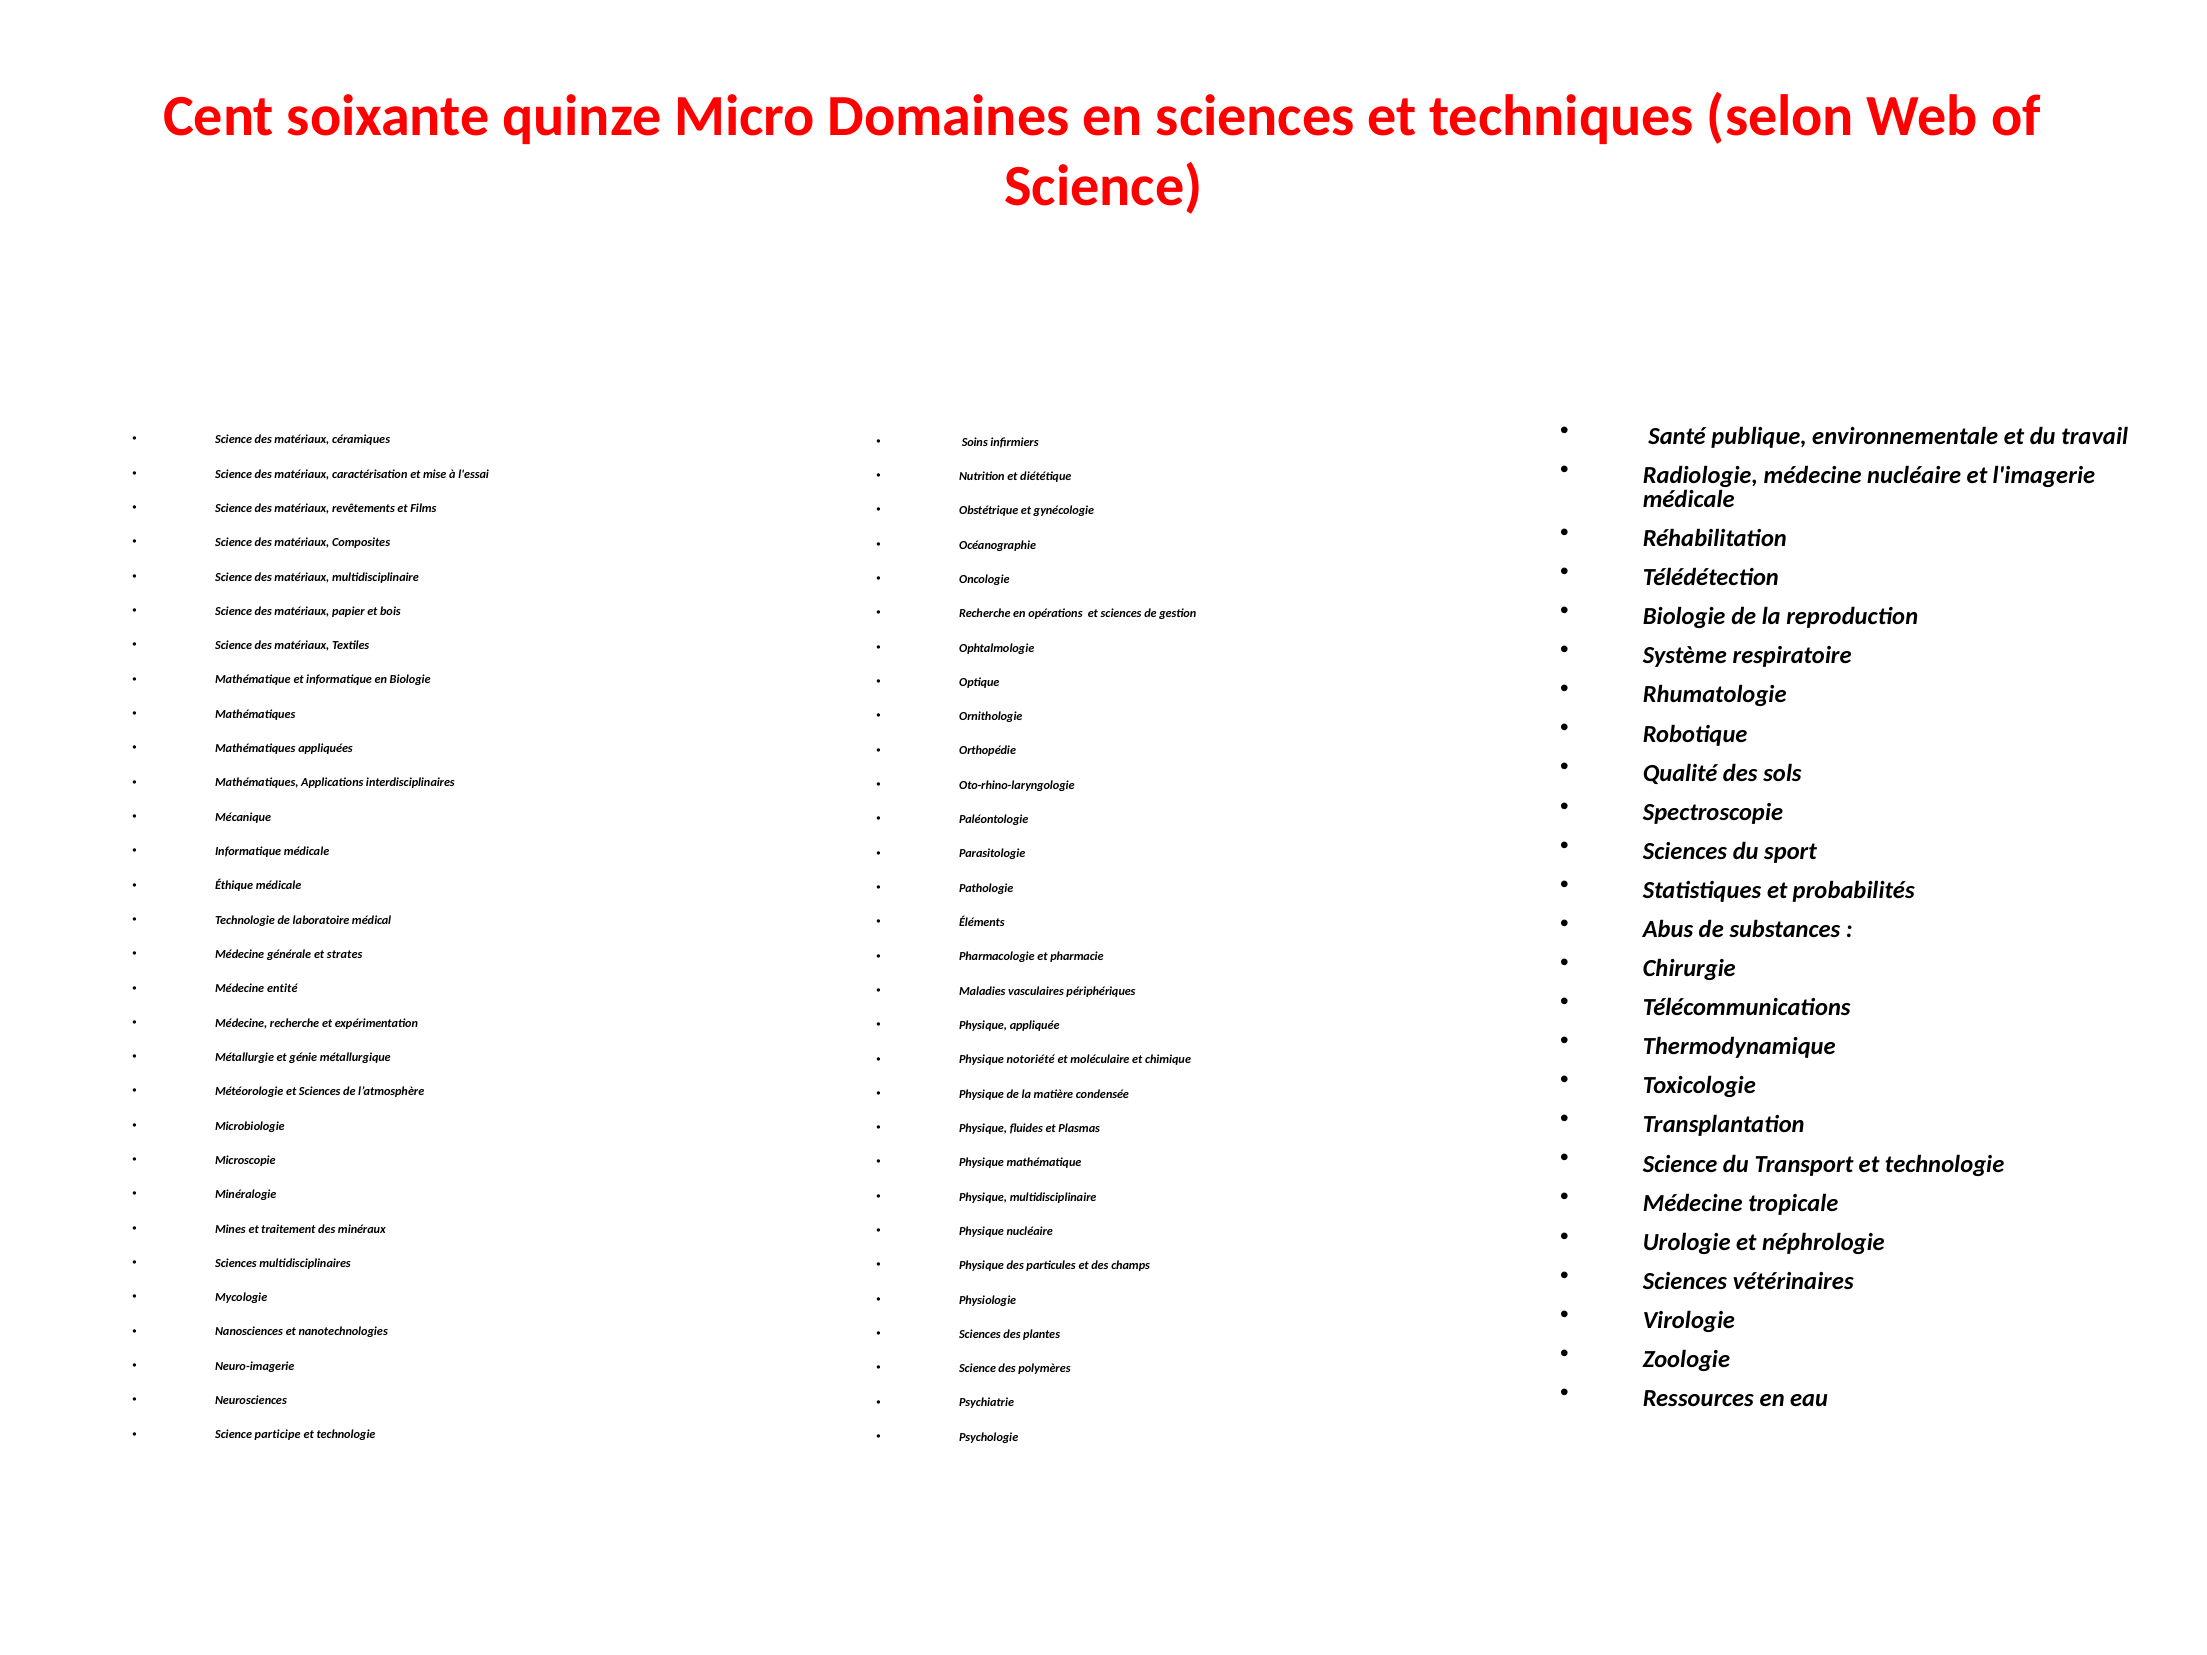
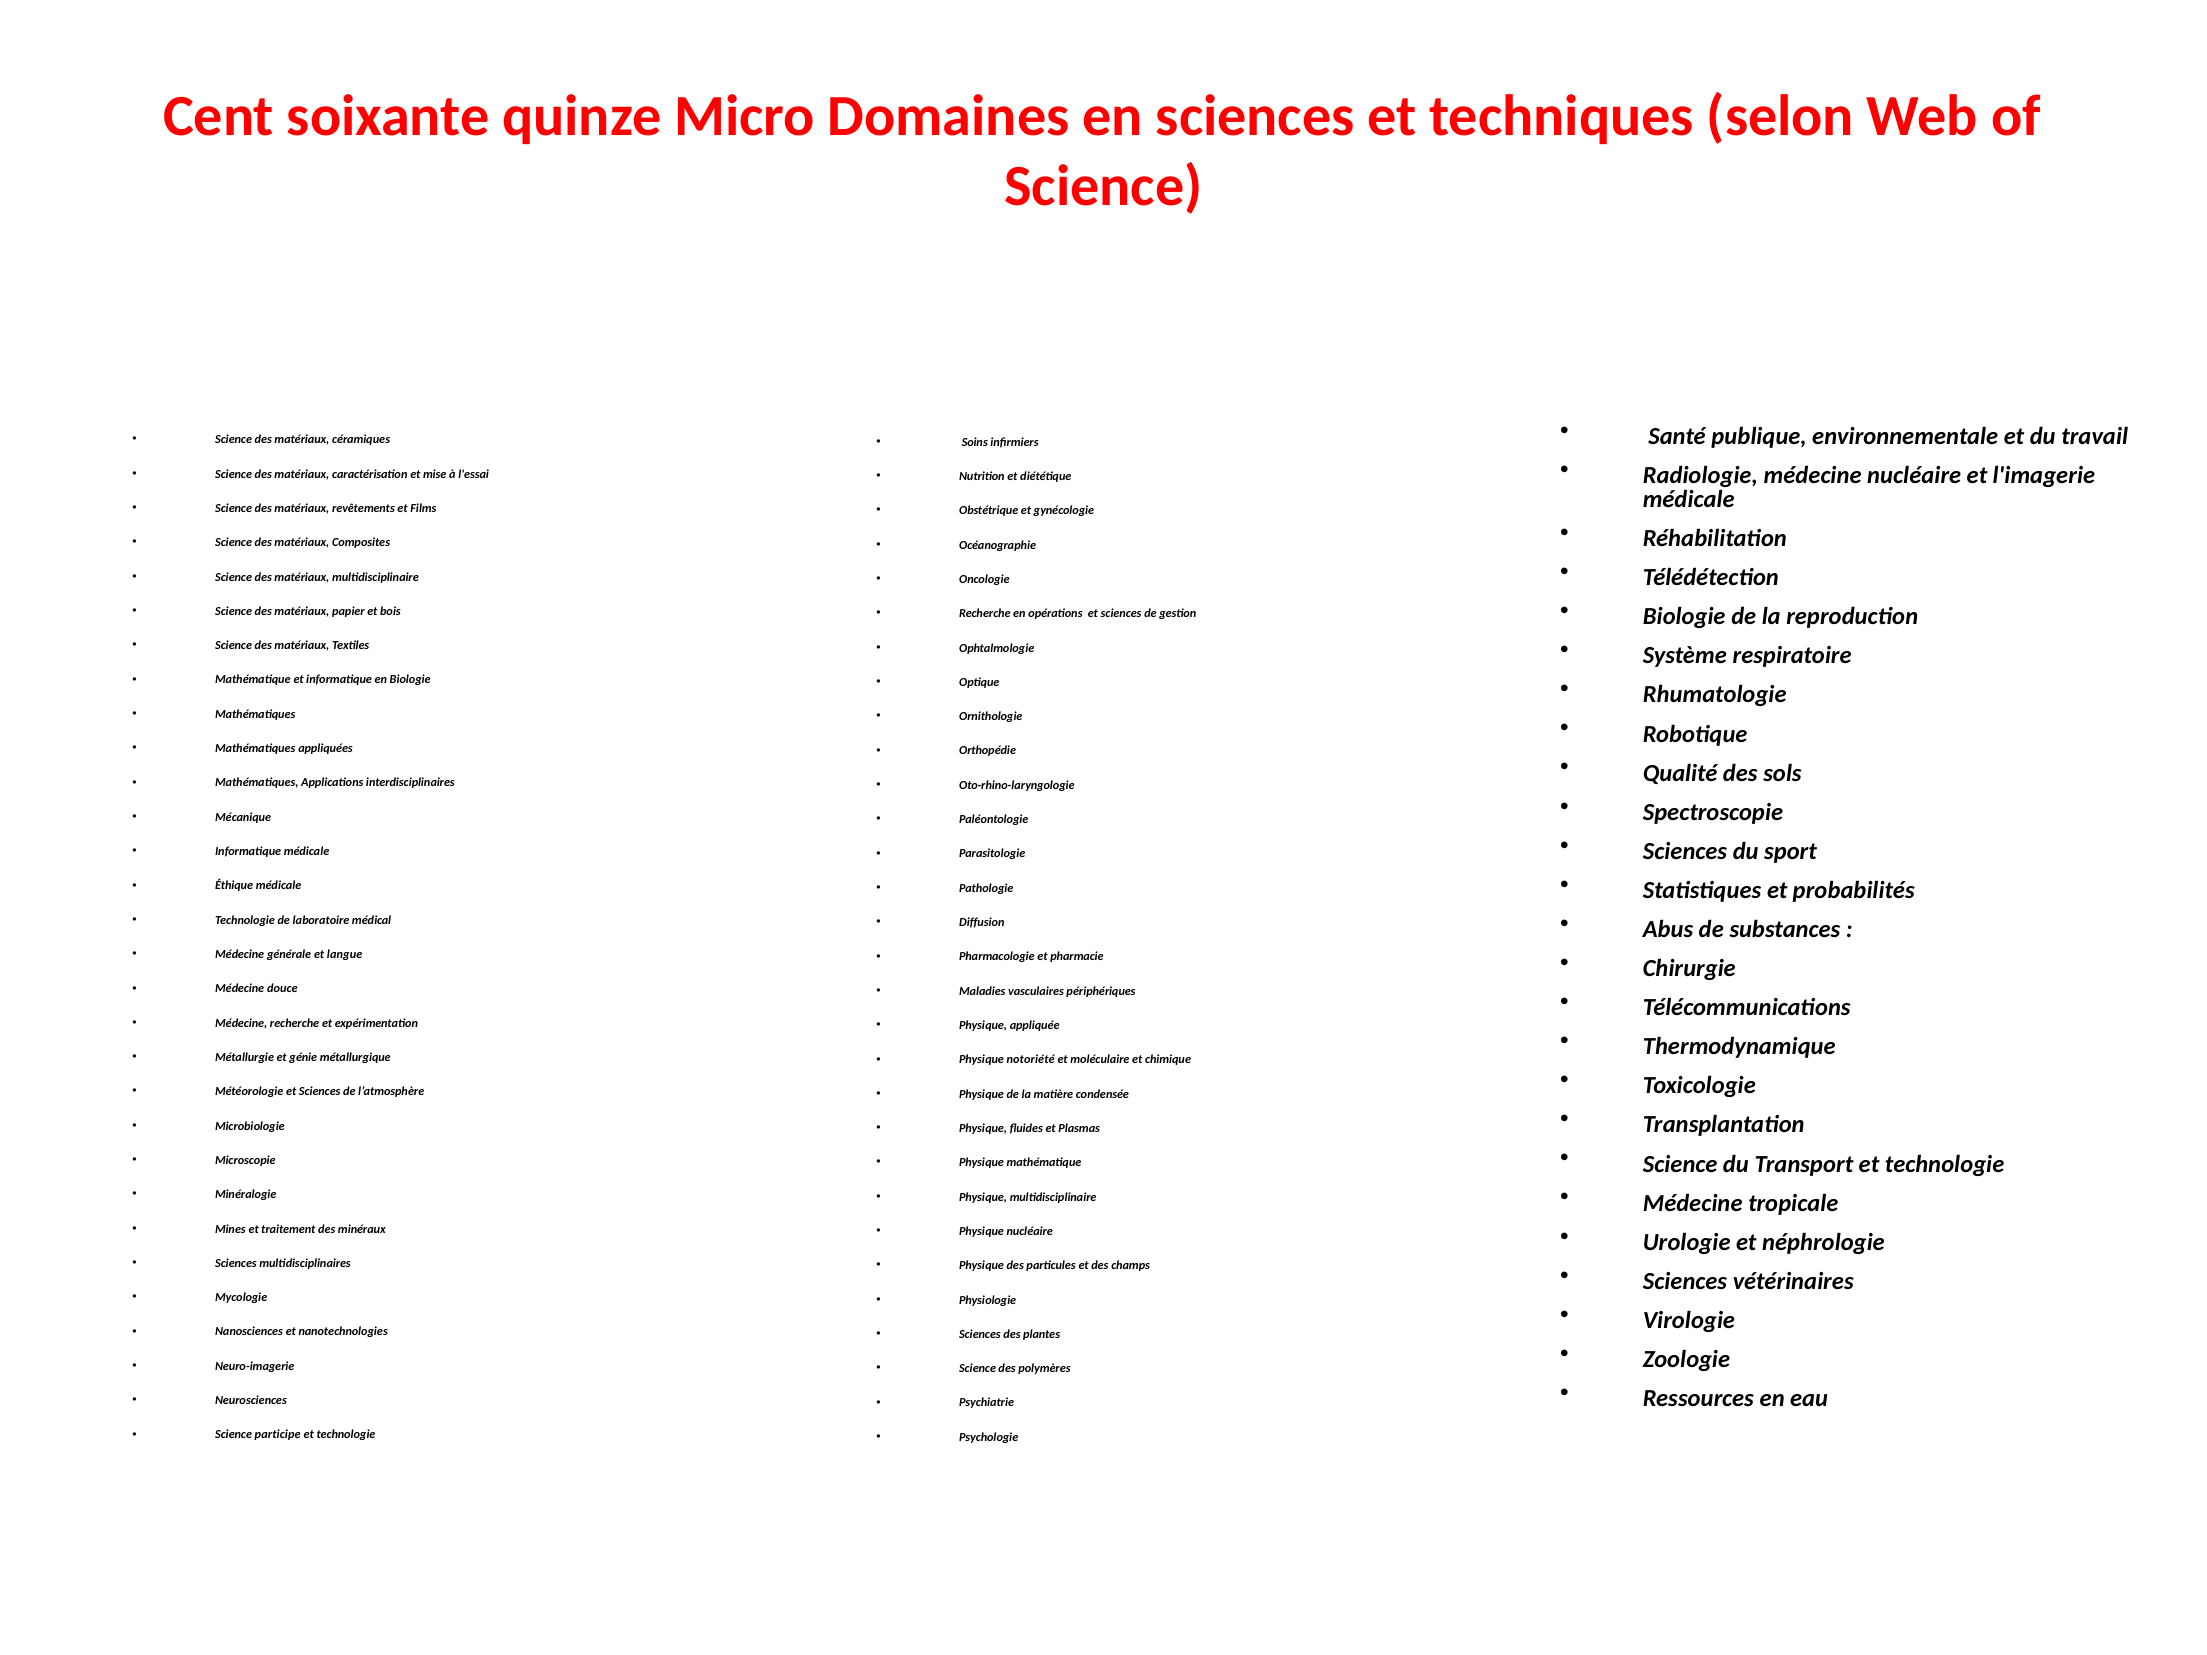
Éléments: Éléments -> Diffusion
strates: strates -> langue
entité: entité -> douce
